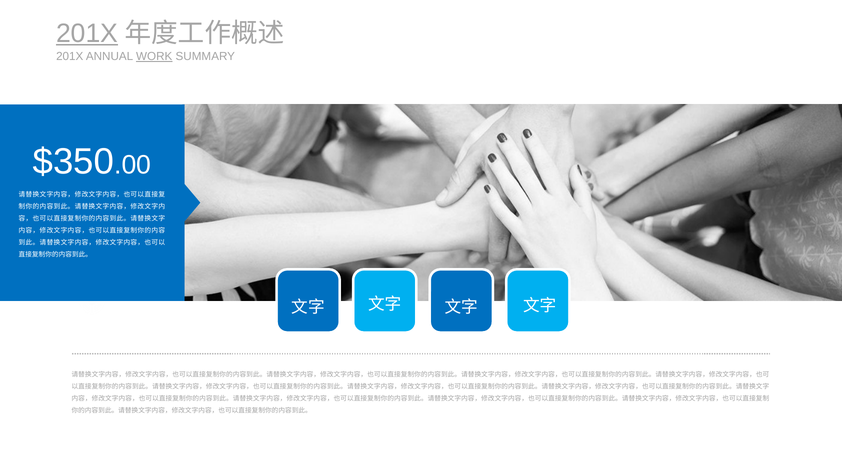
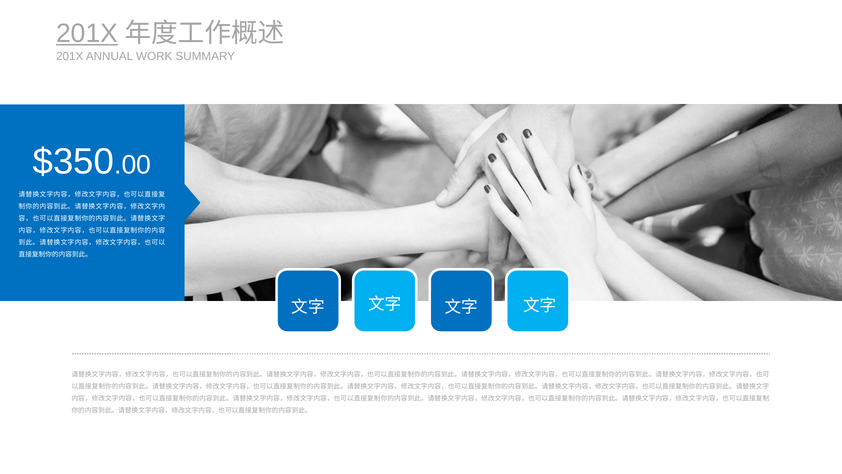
WORK underline: present -> none
